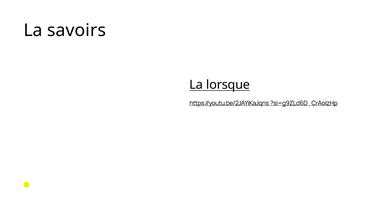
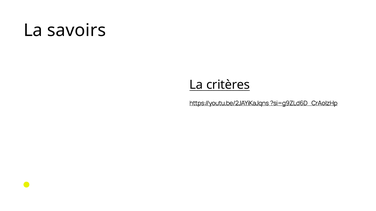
lorsque: lorsque -> critères
